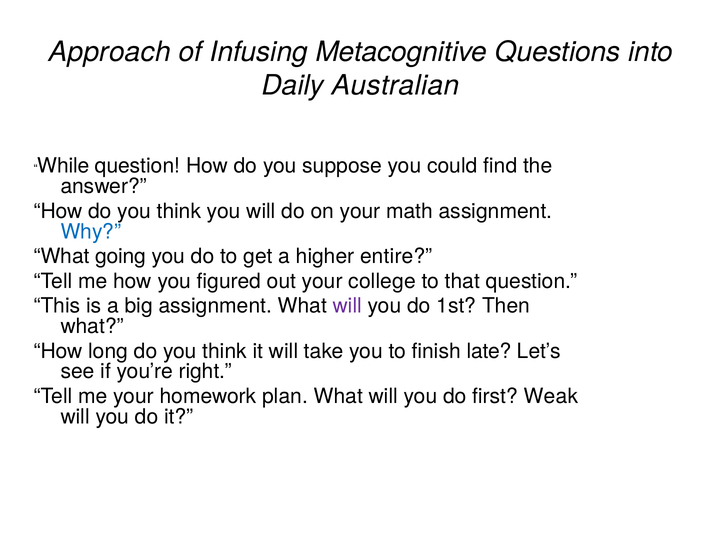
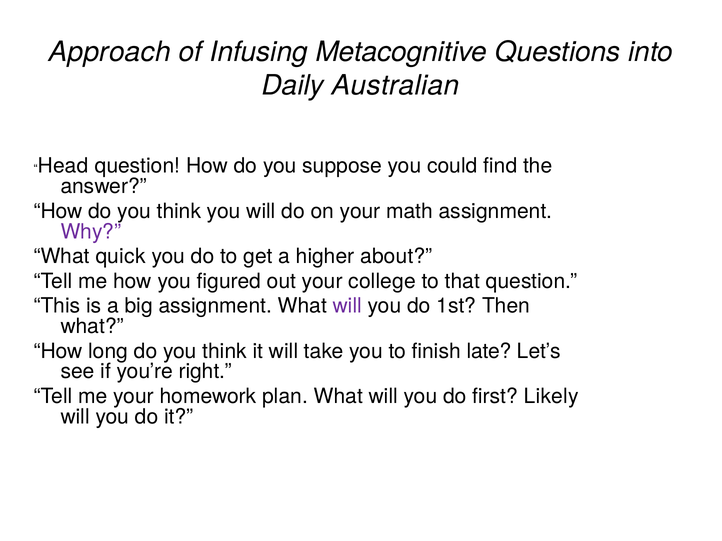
While: While -> Head
Why colour: blue -> purple
going: going -> quick
entire: entire -> about
Weak: Weak -> Likely
